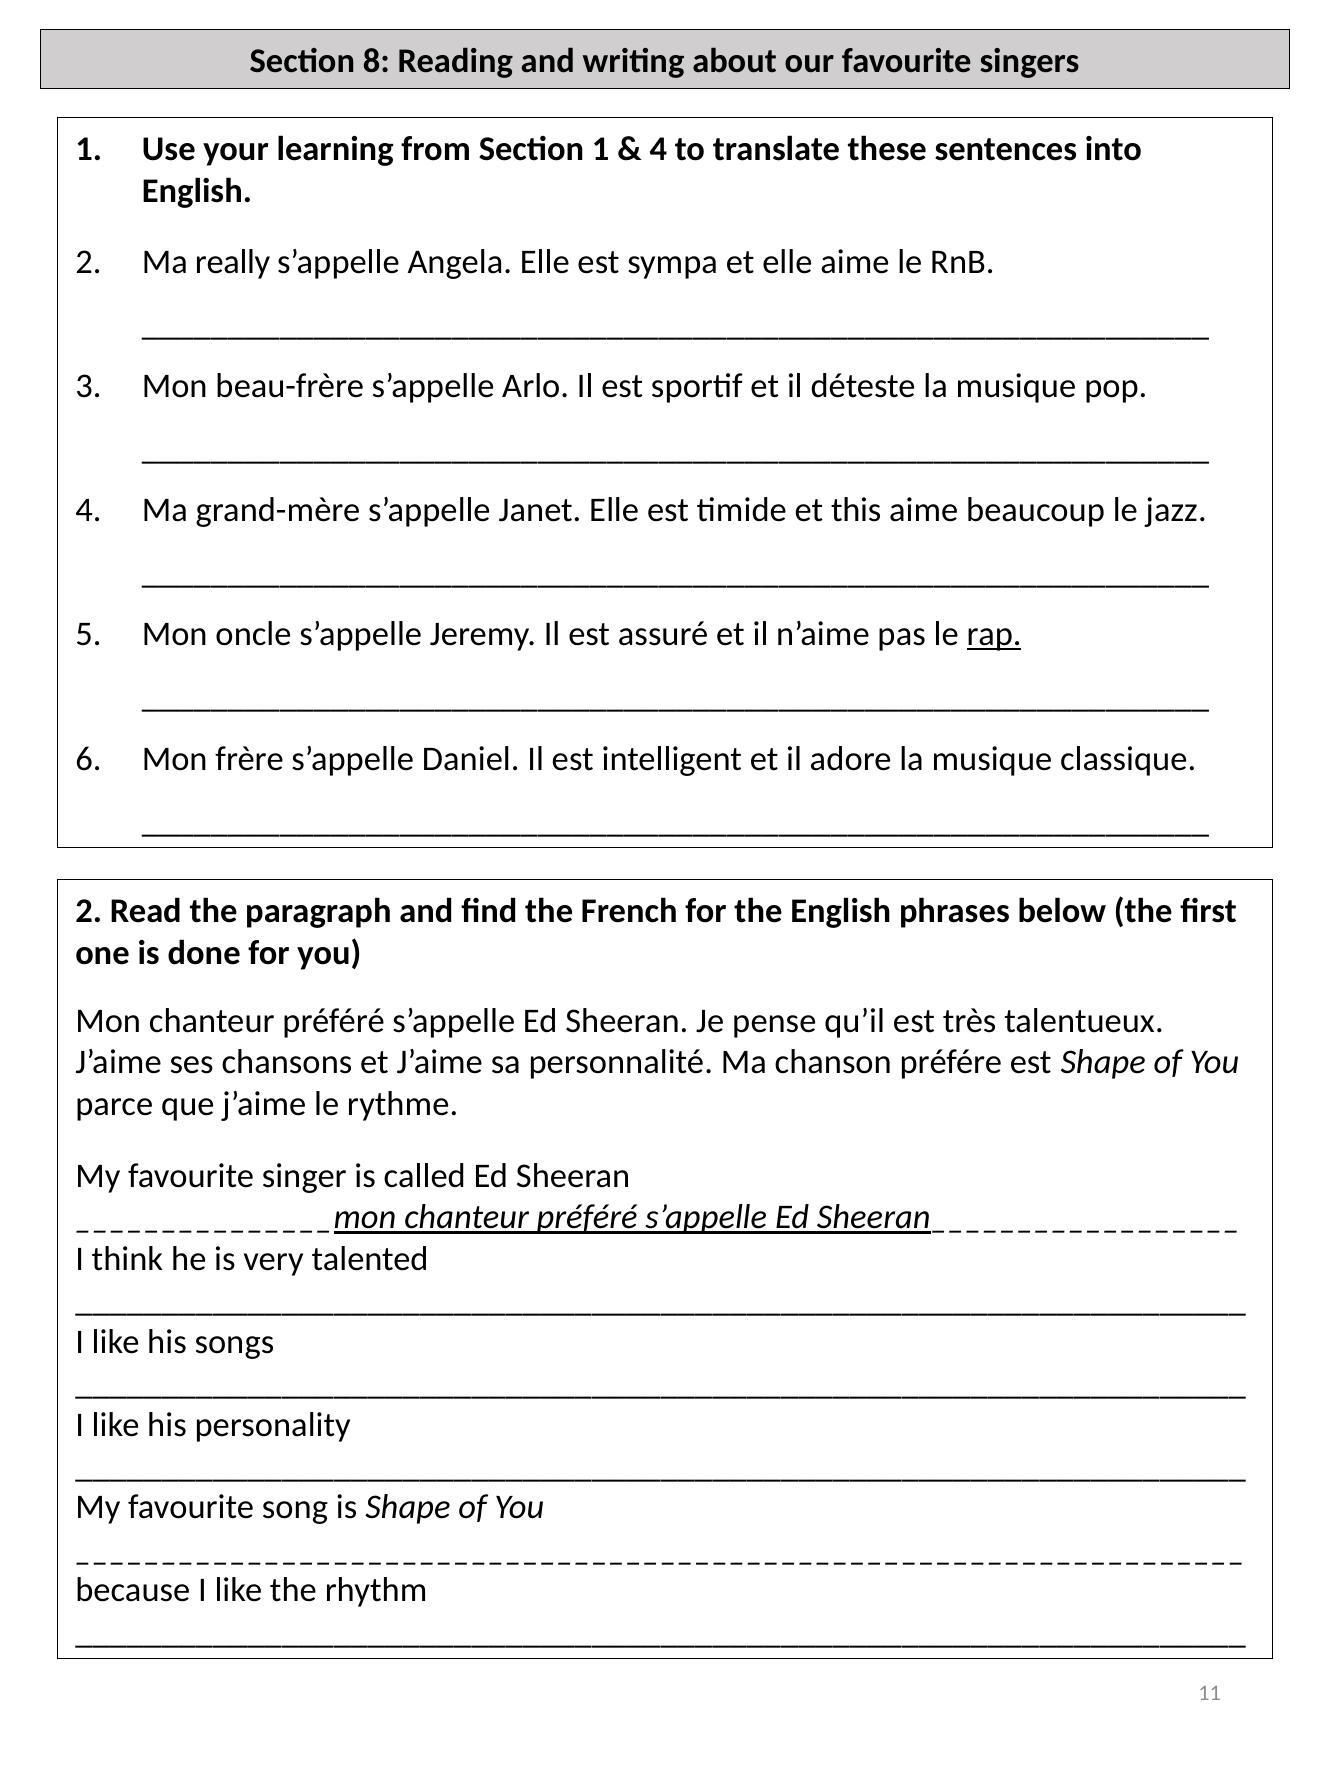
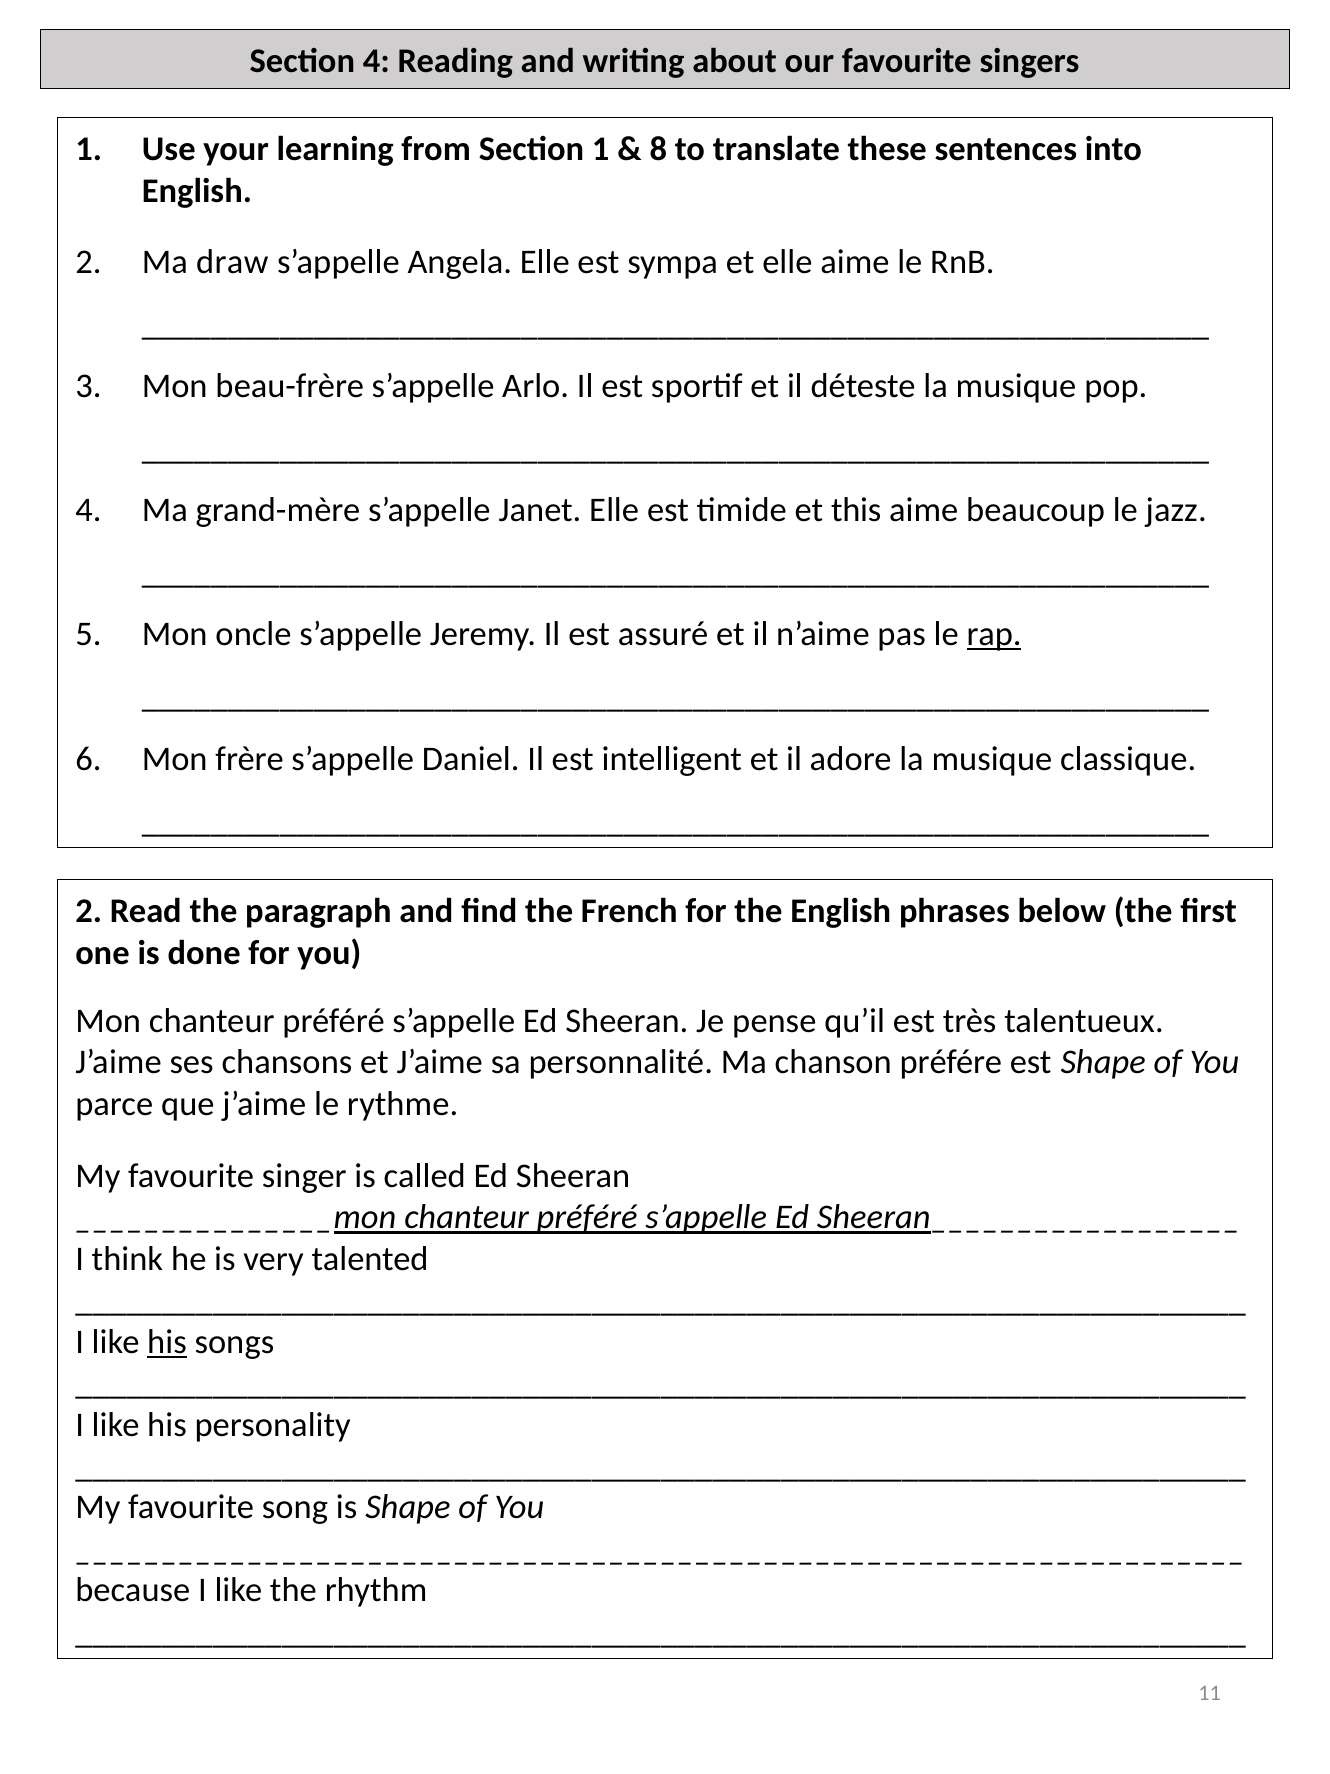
Section 8: 8 -> 4
4 at (658, 150): 4 -> 8
really: really -> draw
his at (167, 1341) underline: none -> present
